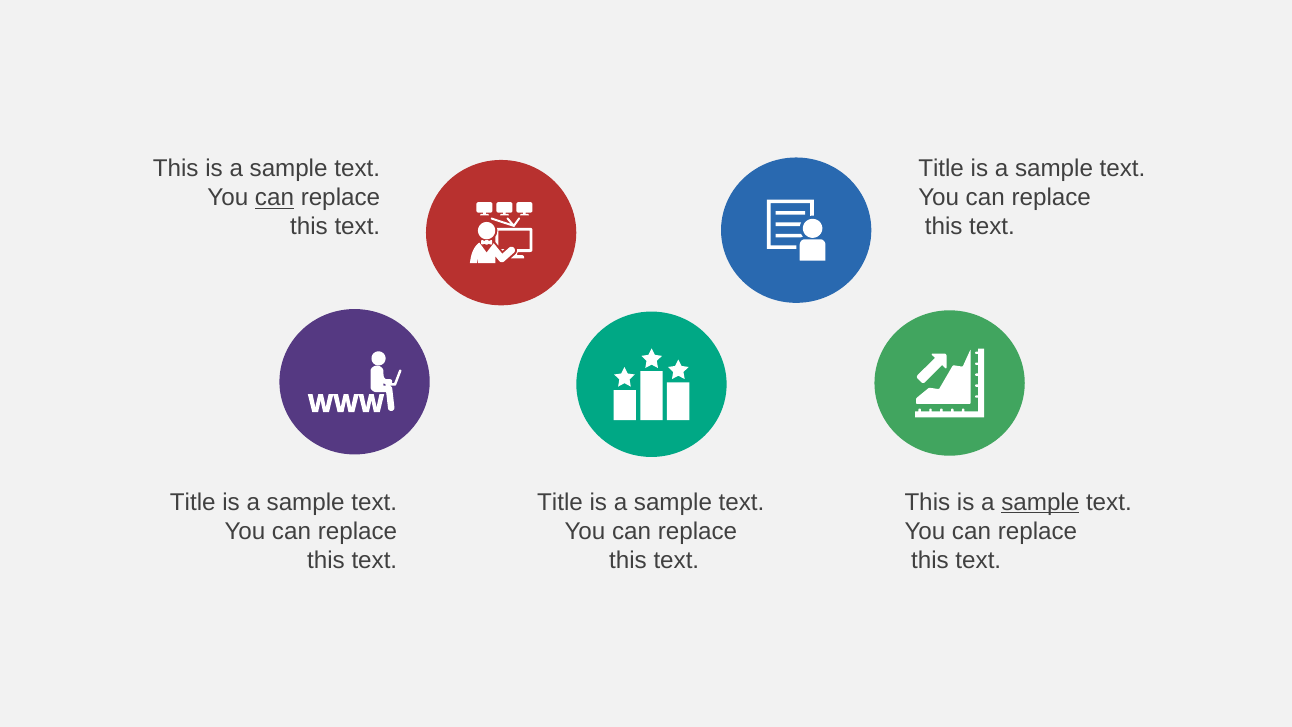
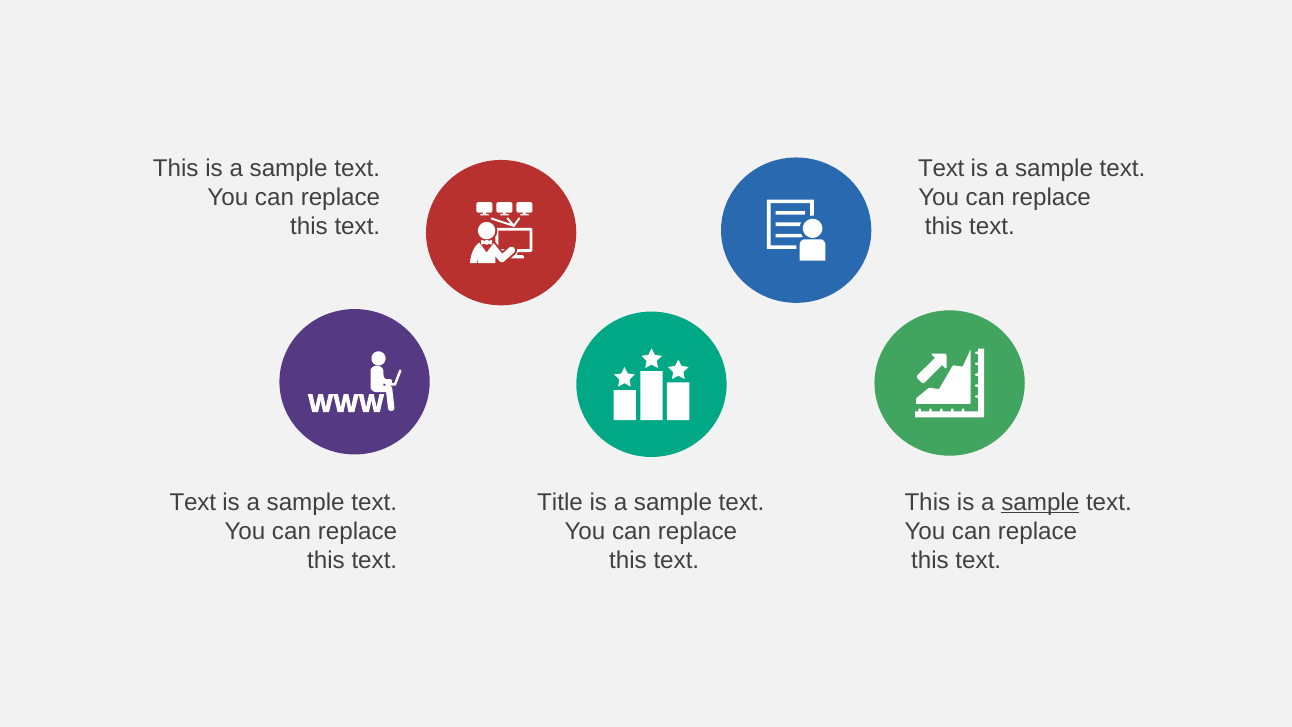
Title at (941, 169): Title -> Text
can at (275, 198) underline: present -> none
Title at (193, 502): Title -> Text
